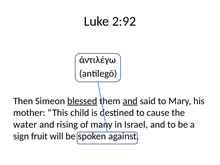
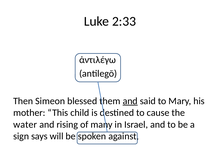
2:92: 2:92 -> 2:33
blessed underline: present -> none
fruit: fruit -> says
